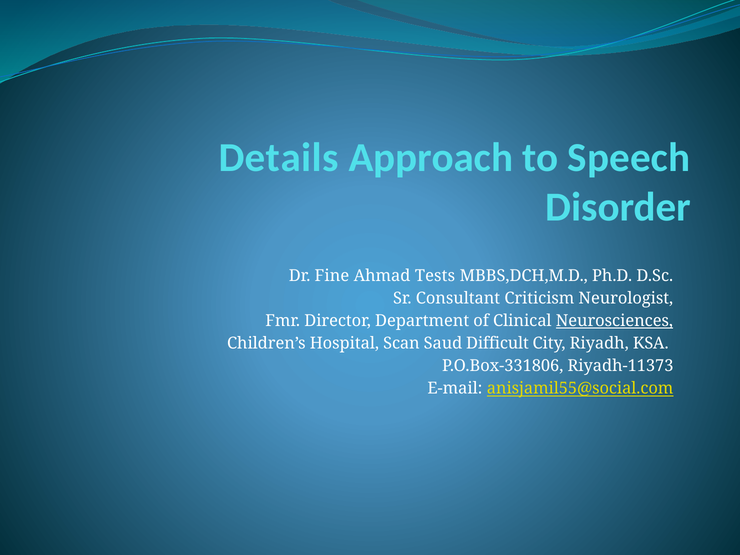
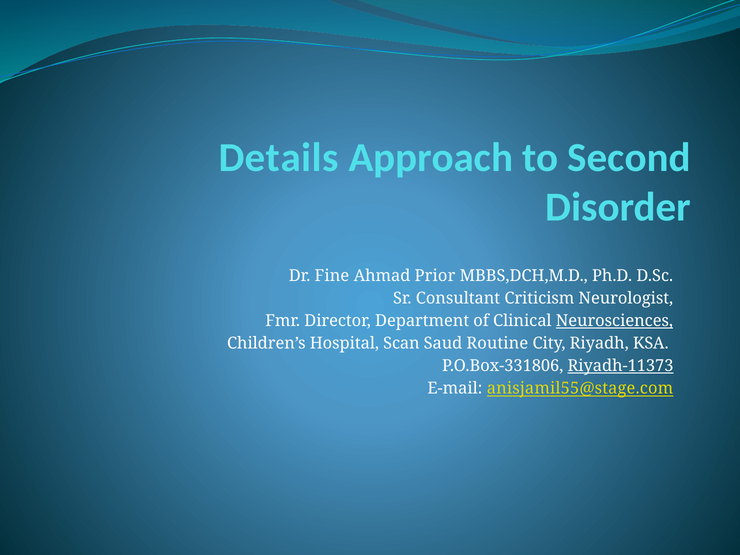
Speech: Speech -> Second
Tests: Tests -> Prior
Difficult: Difficult -> Routine
Riyadh-11373 underline: none -> present
anisjamil55@social.com: anisjamil55@social.com -> anisjamil55@stage.com
